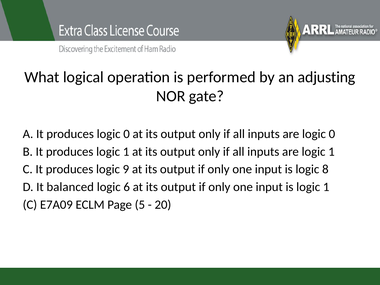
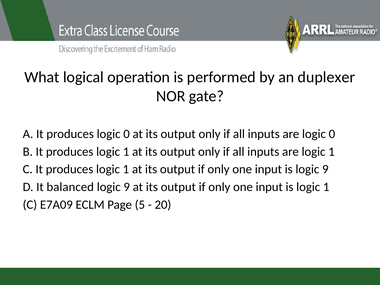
adjusting: adjusting -> duplexer
9 at (126, 169): 9 -> 1
is logic 8: 8 -> 9
6 at (127, 187): 6 -> 9
